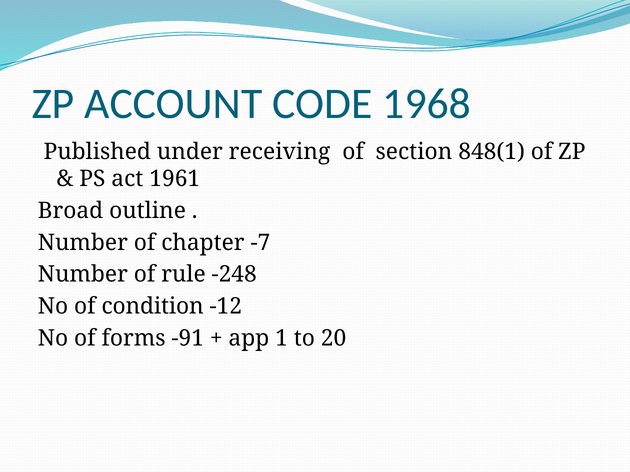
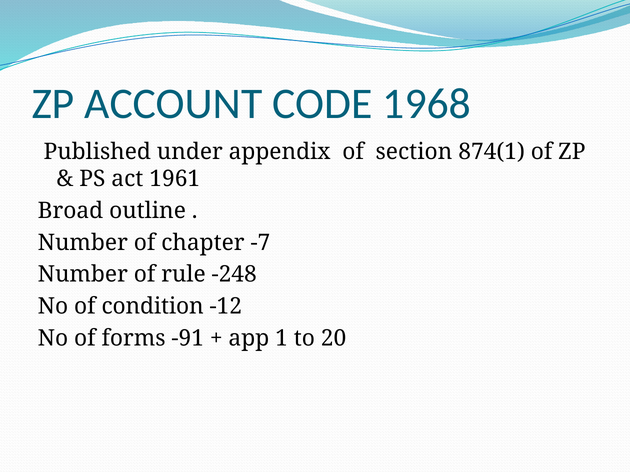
receiving: receiving -> appendix
848(1: 848(1 -> 874(1
